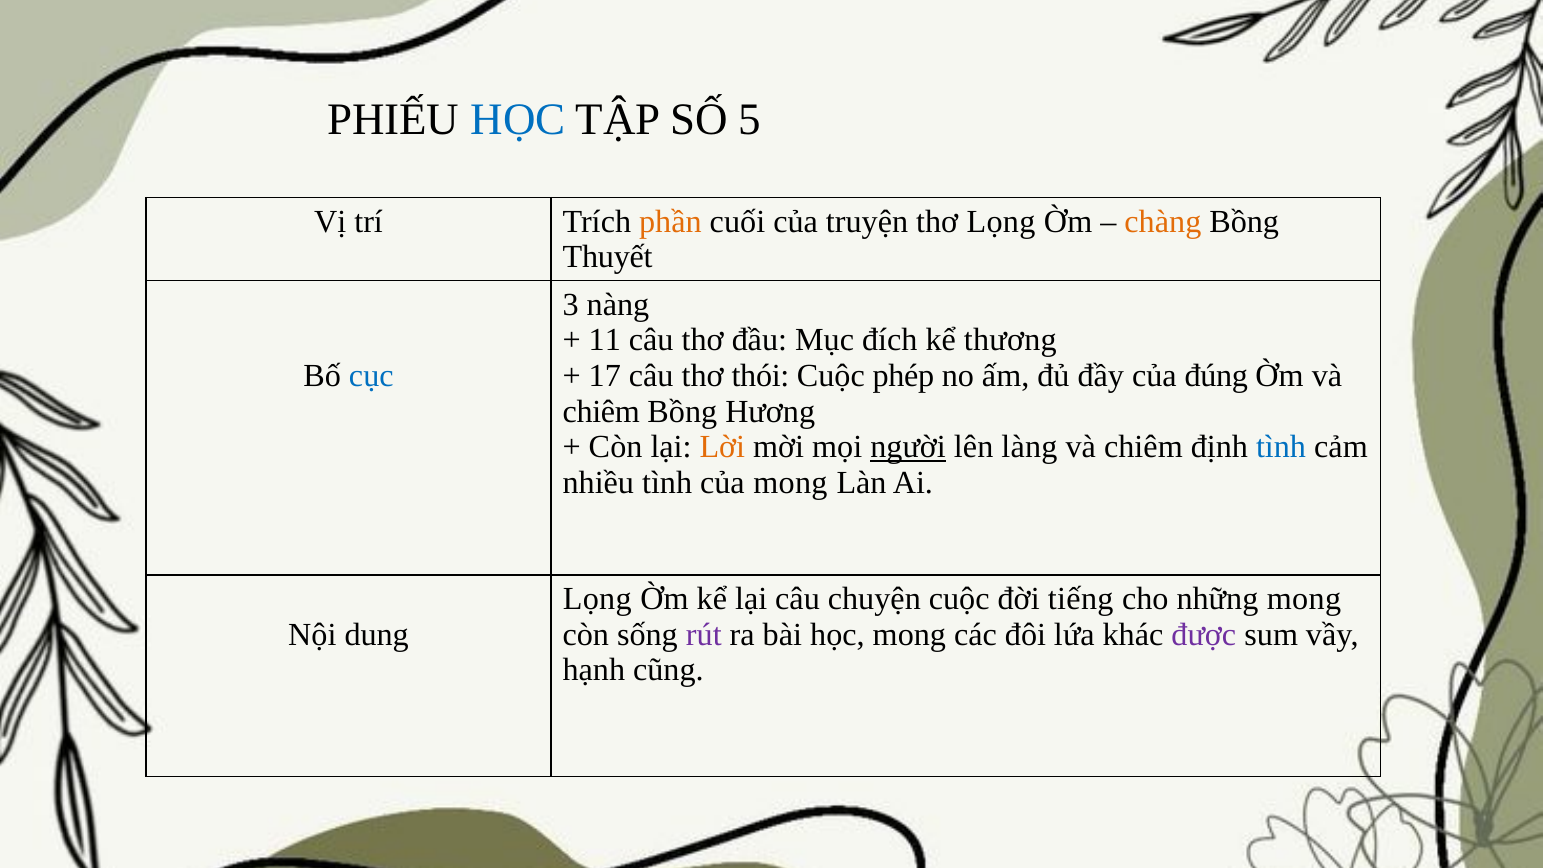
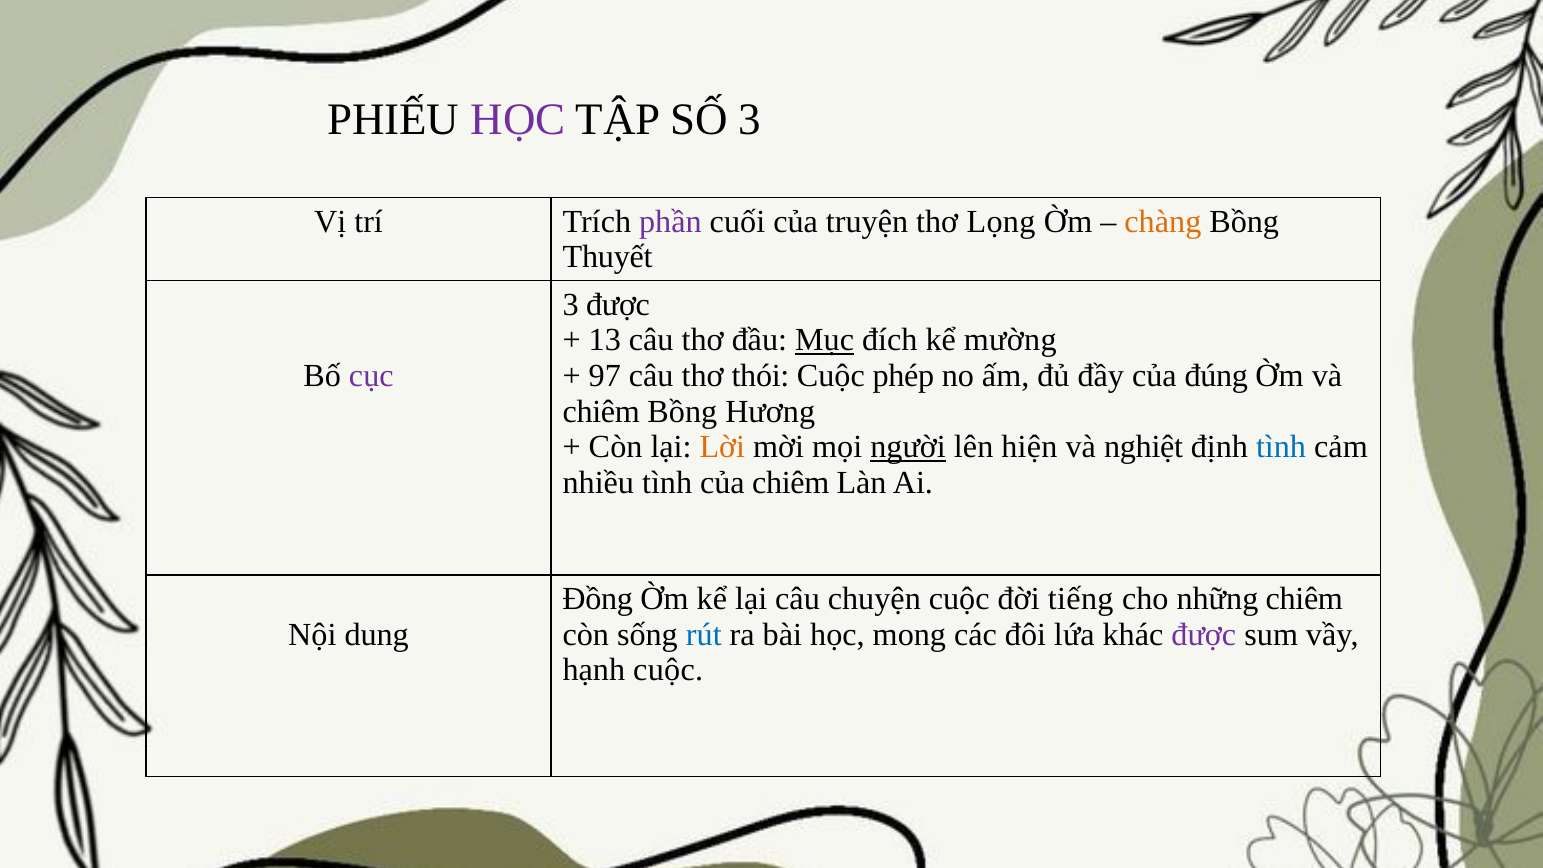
HỌC at (518, 120) colour: blue -> purple
SỐ 5: 5 -> 3
phần colour: orange -> purple
3 nàng: nàng -> được
11: 11 -> 13
Mục underline: none -> present
thương: thương -> mường
cục colour: blue -> purple
17: 17 -> 97
làng: làng -> hiện
chiêm at (1143, 447): chiêm -> nghiệt
của mong: mong -> chiêm
Lọng at (597, 599): Lọng -> Đồng
những mong: mong -> chiêm
rút colour: purple -> blue
hạnh cũng: cũng -> cuộc
